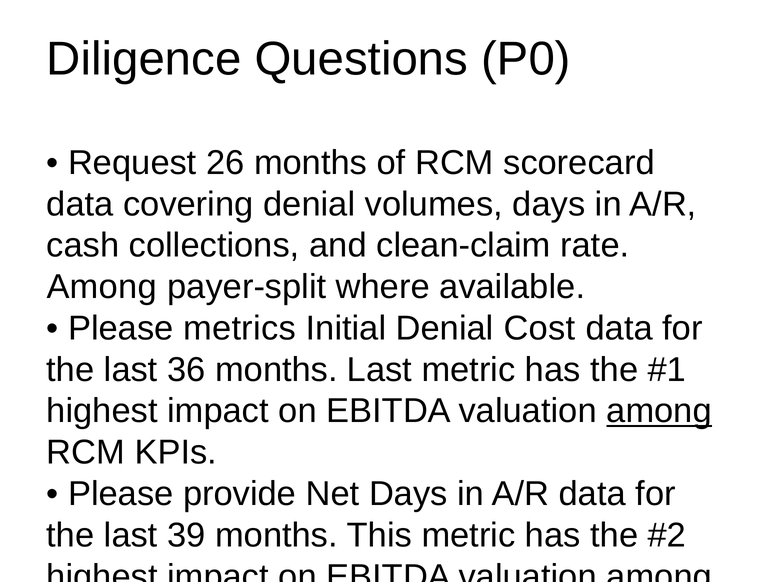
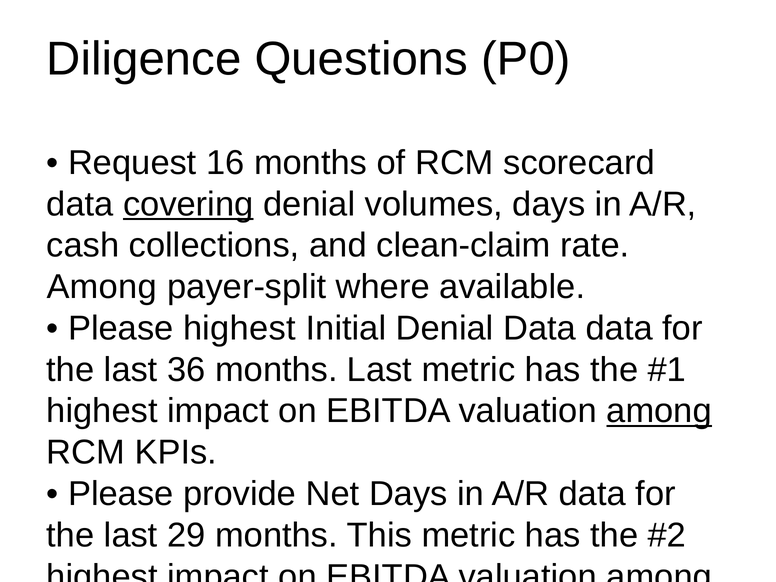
26: 26 -> 16
covering underline: none -> present
Please metrics: metrics -> highest
Denial Cost: Cost -> Data
39: 39 -> 29
